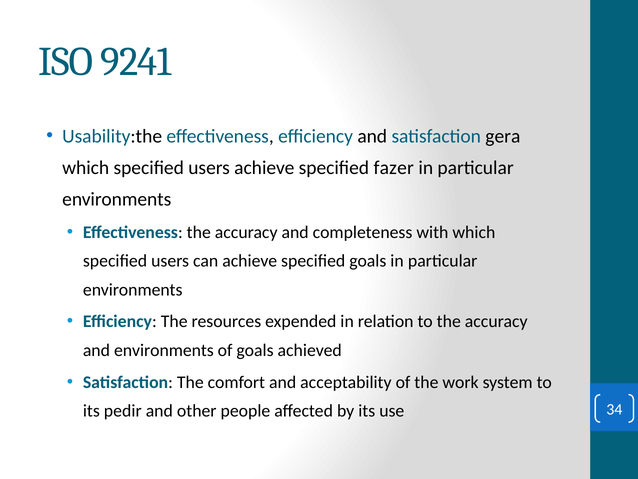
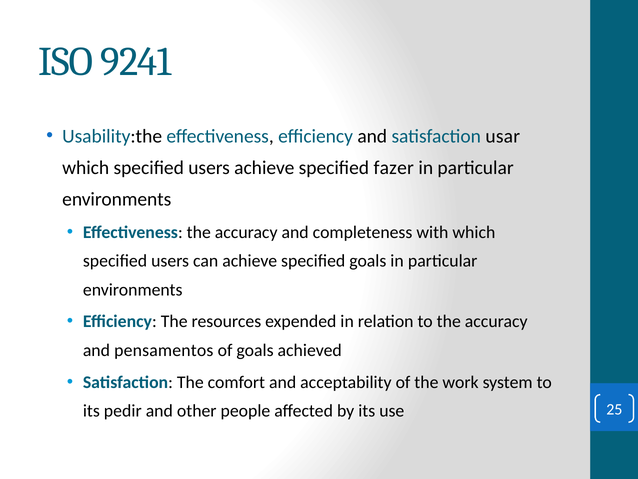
gera: gera -> usar
and environments: environments -> pensamentos
34: 34 -> 25
